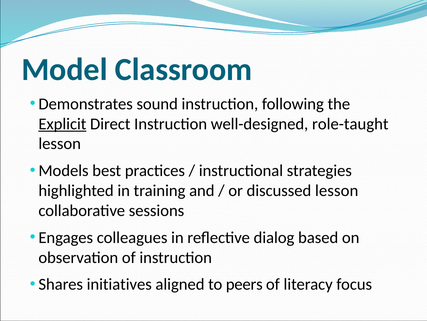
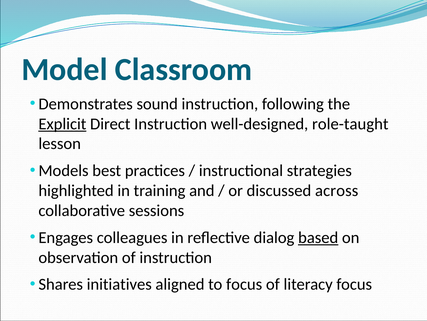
discussed lesson: lesson -> across
based underline: none -> present
to peers: peers -> focus
